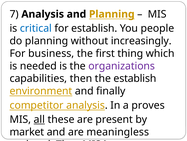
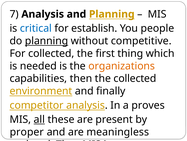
planning at (47, 41) underline: none -> present
increasingly: increasingly -> competitive
For business: business -> collected
organizations colour: purple -> orange
the establish: establish -> collected
market: market -> proper
